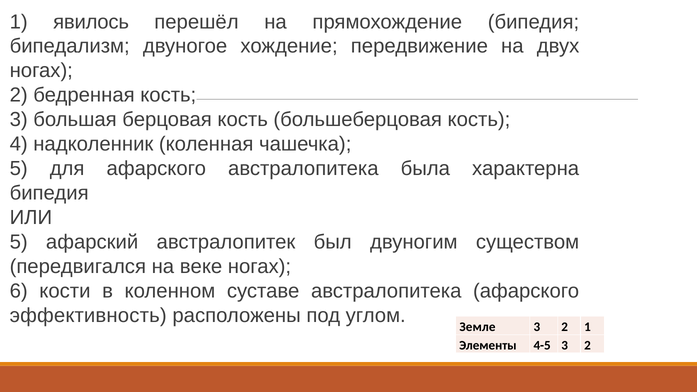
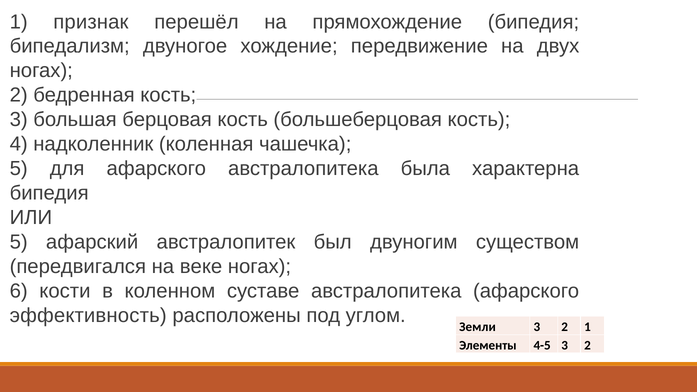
явилось: явилось -> признак
Земле: Земле -> Земли
